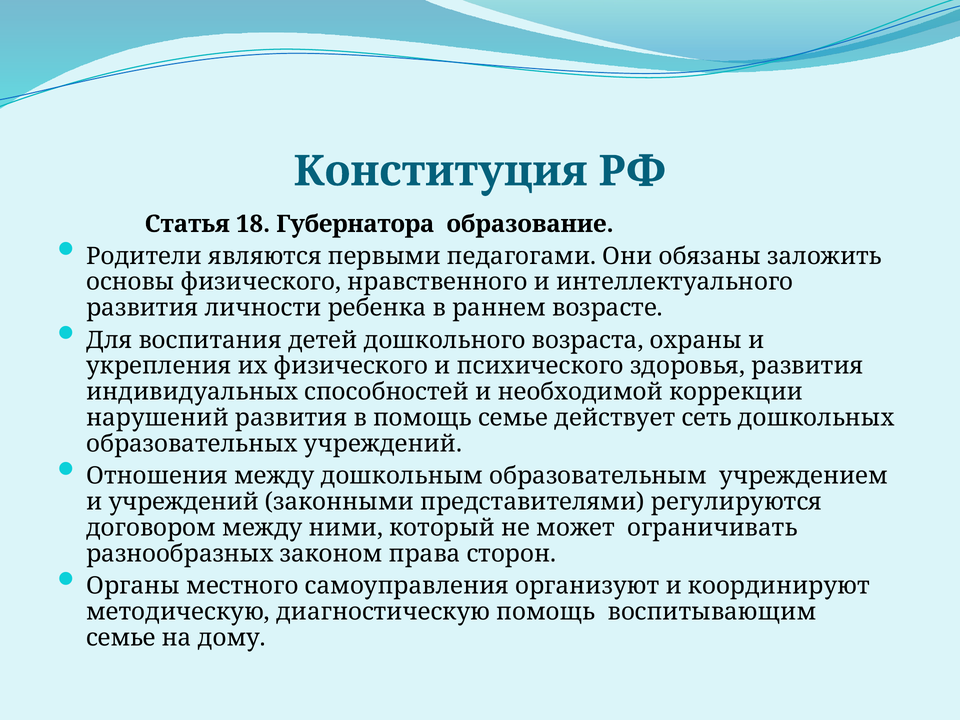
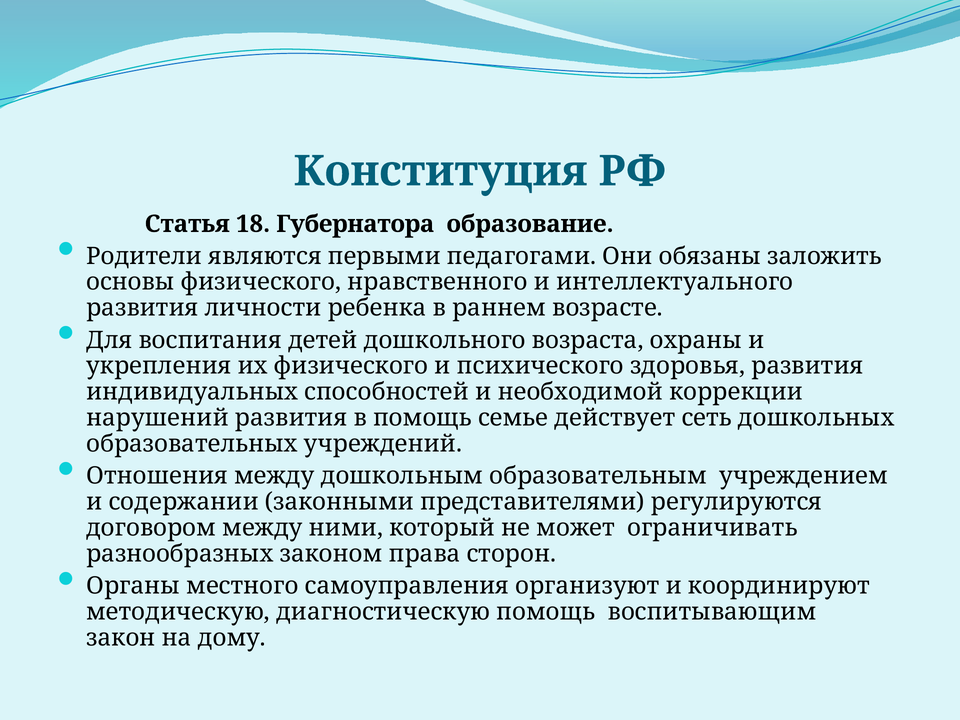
и учреждений: учреждений -> содержании
семье at (121, 638): семье -> закон
